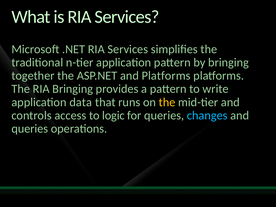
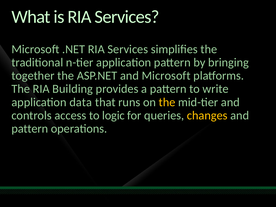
and Platforms: Platforms -> Microsoft
RIA Bringing: Bringing -> Building
changes colour: light blue -> yellow
queries at (30, 129): queries -> pattern
